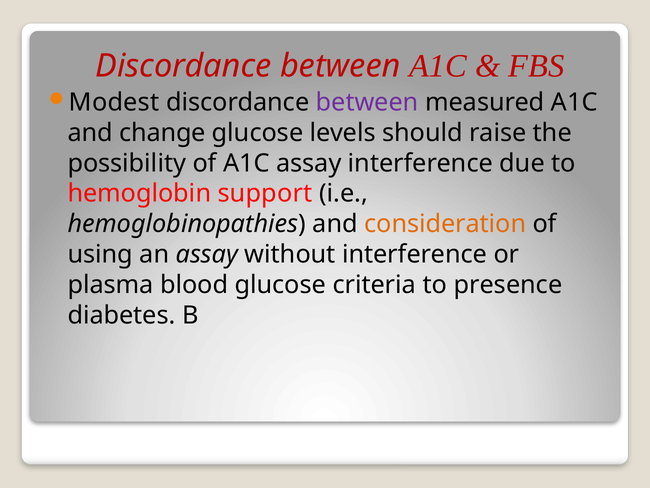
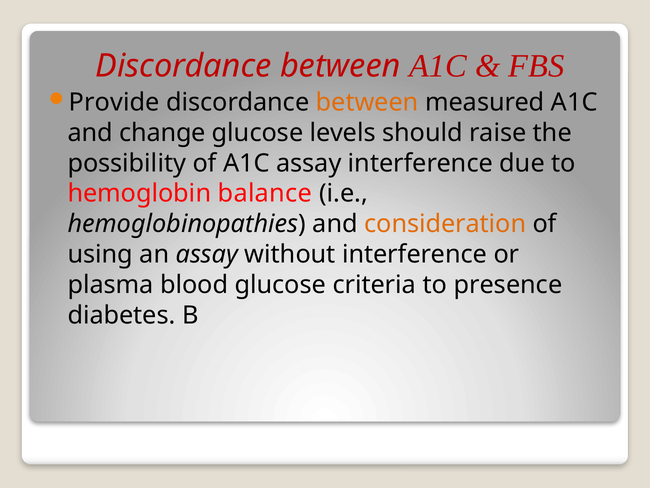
Modest: Modest -> Provide
between at (367, 102) colour: purple -> orange
support: support -> balance
